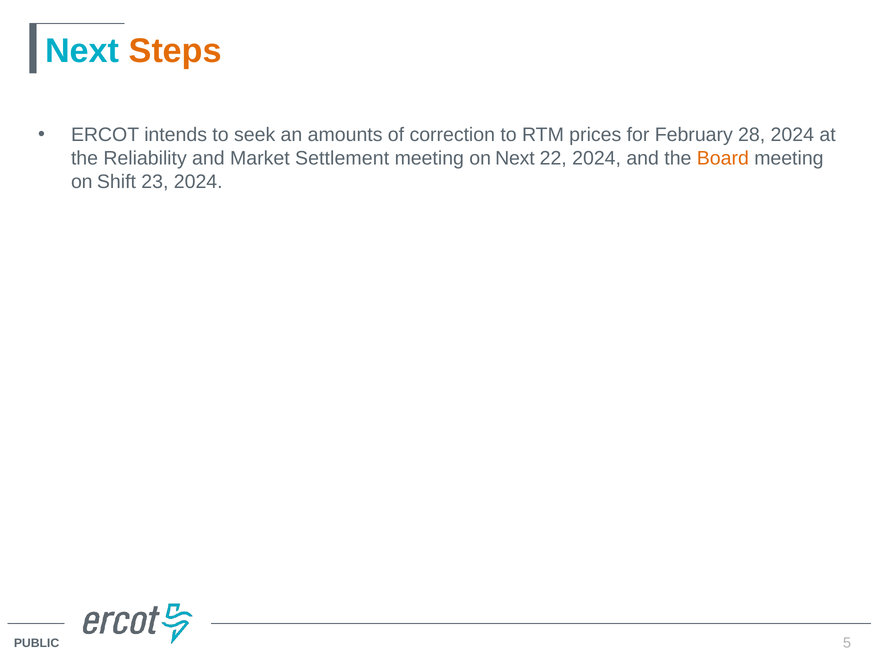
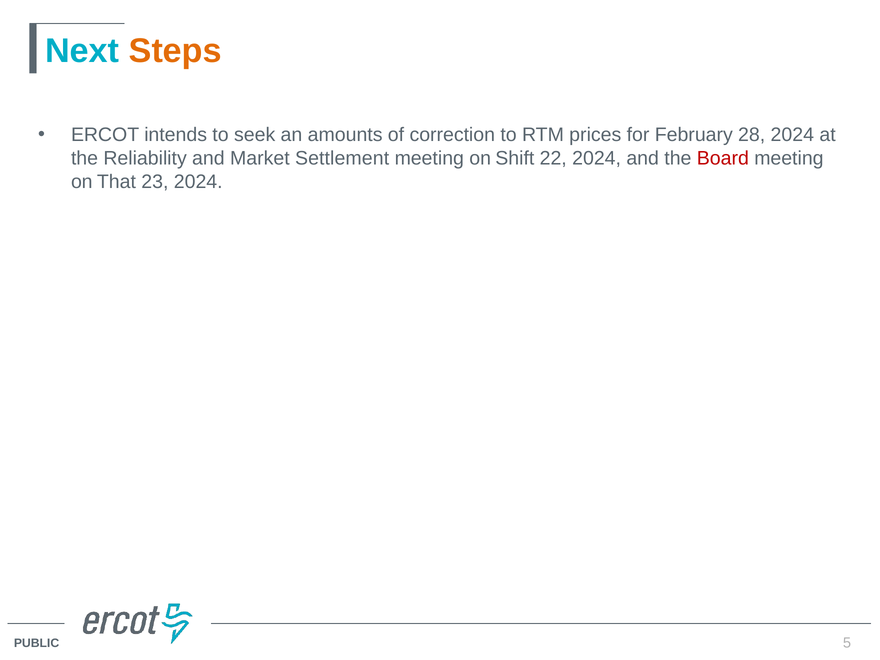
on Next: Next -> Shift
Board colour: orange -> red
Shift: Shift -> That
